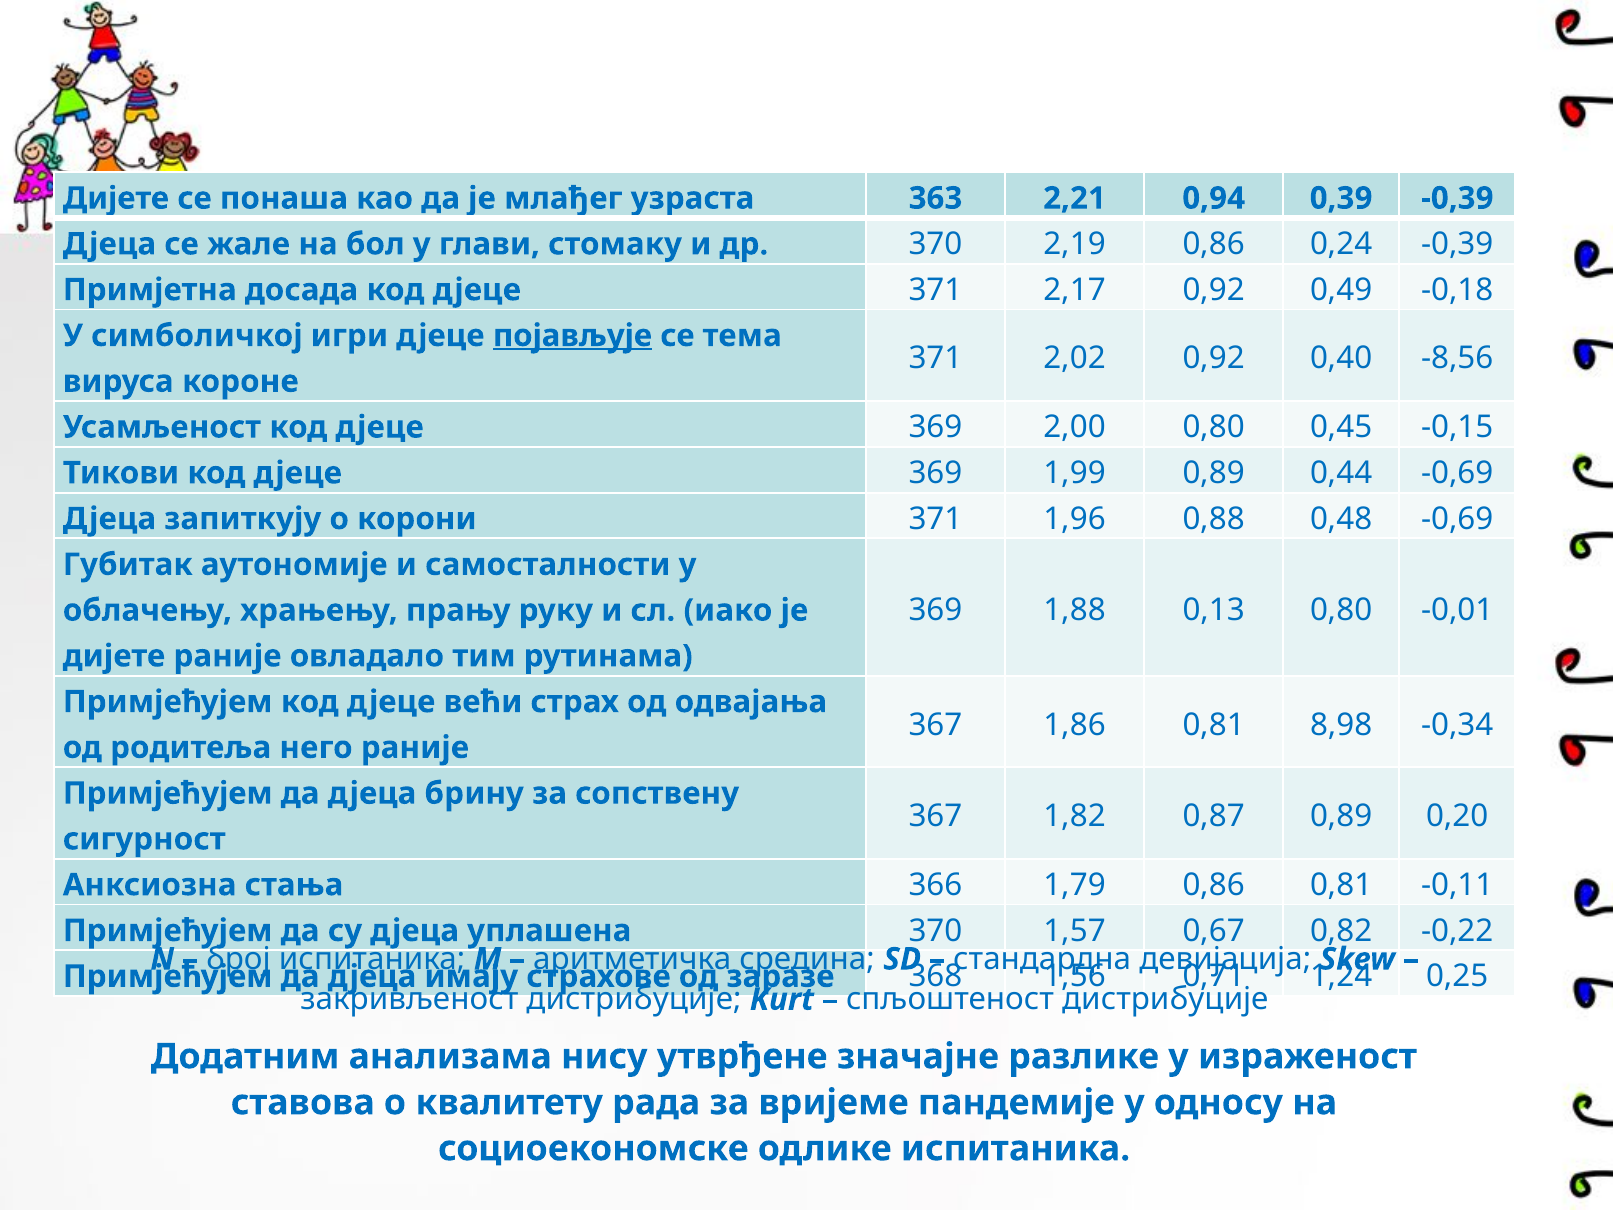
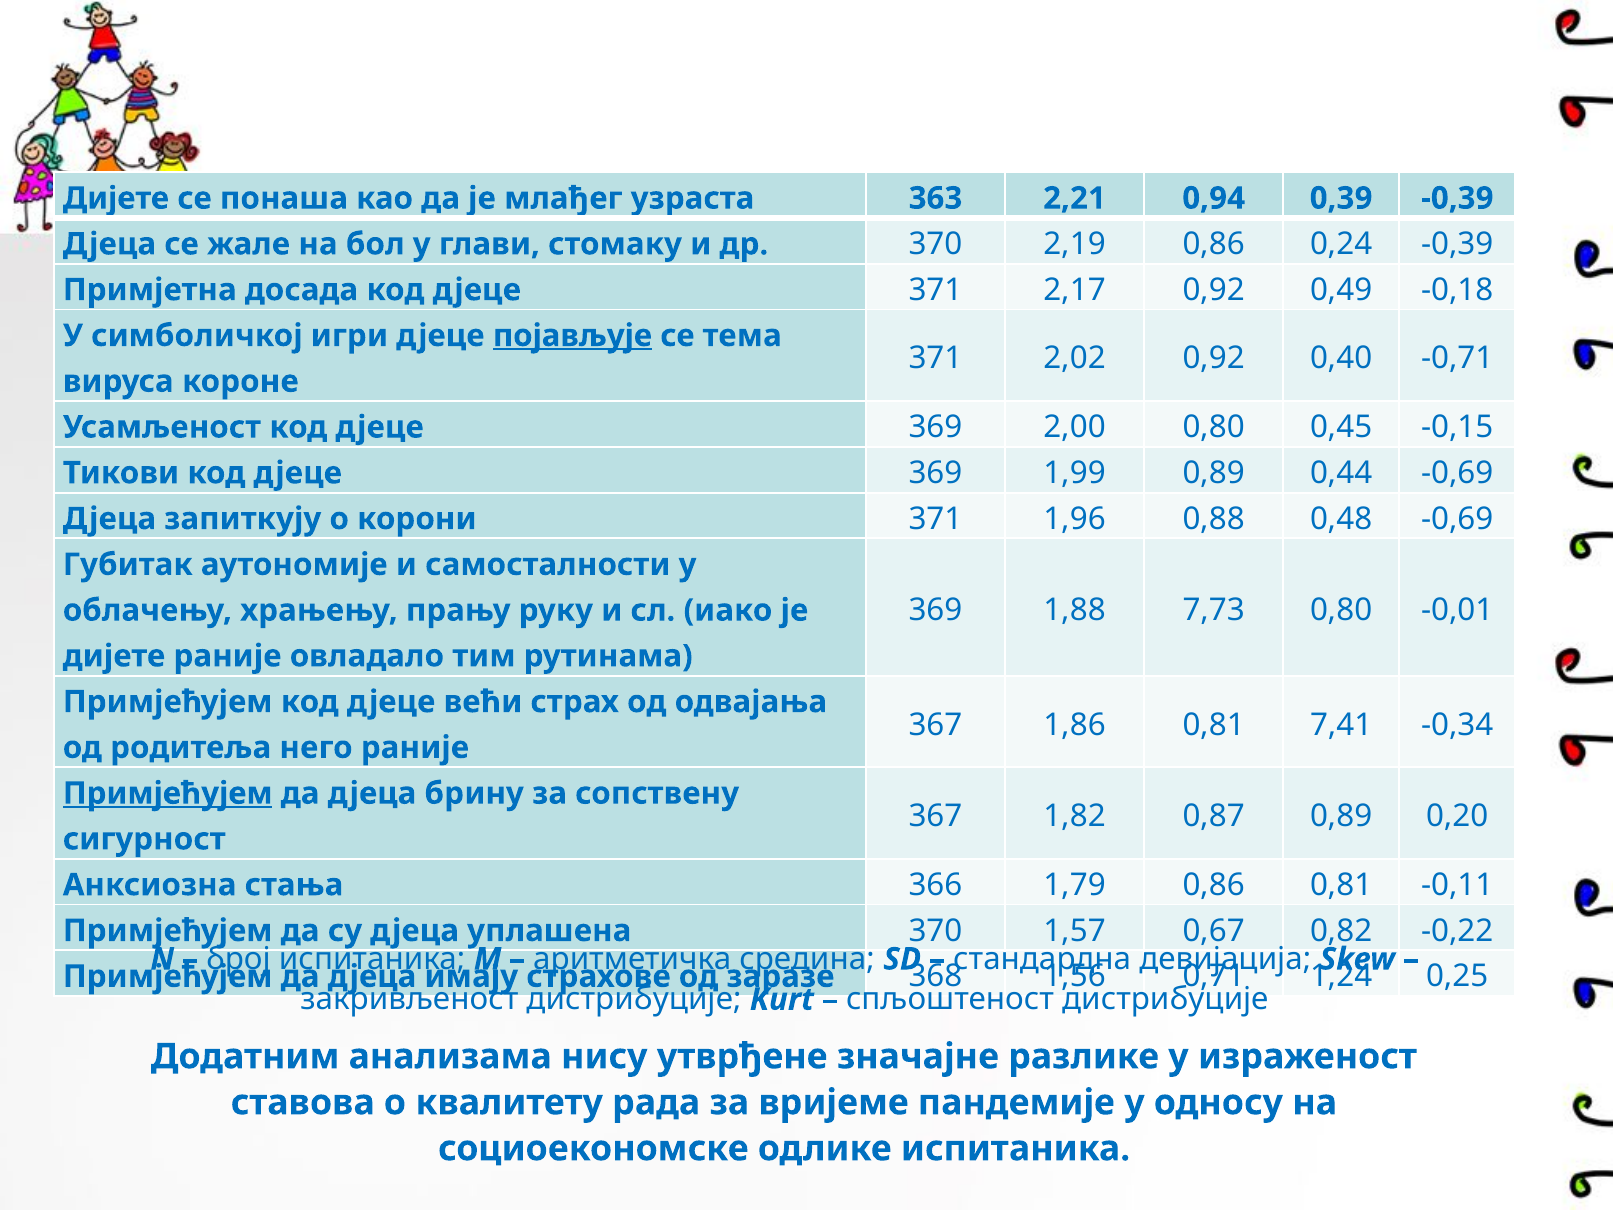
-8,56: -8,56 -> -0,71
0,13: 0,13 -> 7,73
8,98: 8,98 -> 7,41
Примјећујем at (168, 793) underline: none -> present
